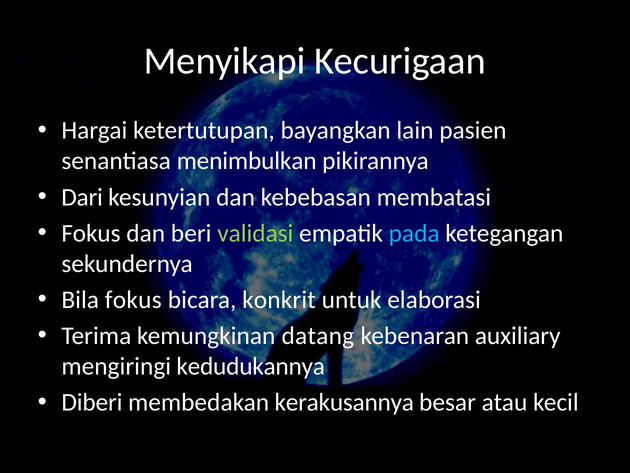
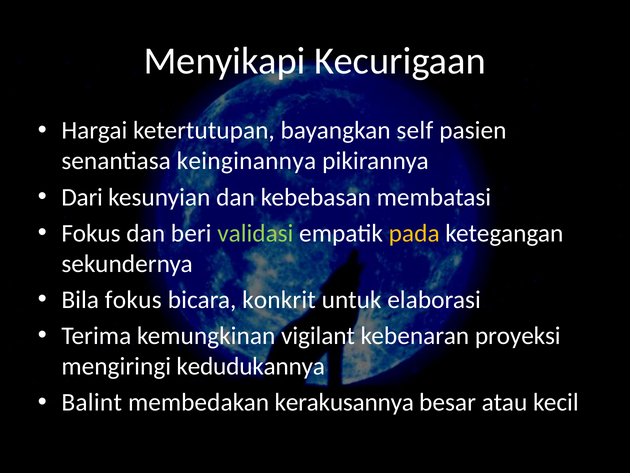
lain: lain -> self
menimbulkan: menimbulkan -> keinginannya
pada colour: light blue -> yellow
datang: datang -> vigilant
auxiliary: auxiliary -> proyeksi
Diberi: Diberi -> Balint
